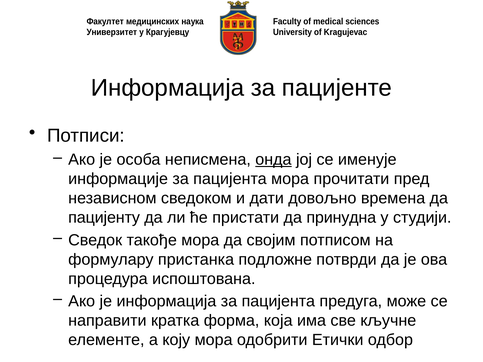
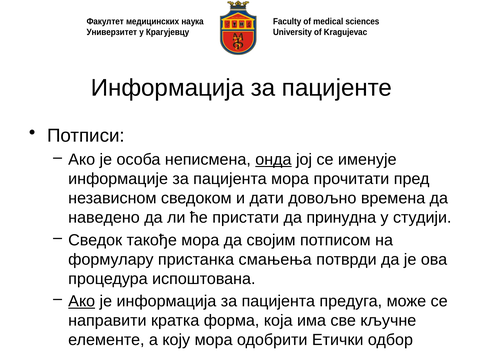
пацијенту: пацијенту -> наведено
подложне: подложне -> смањења
Ако at (82, 301) underline: none -> present
